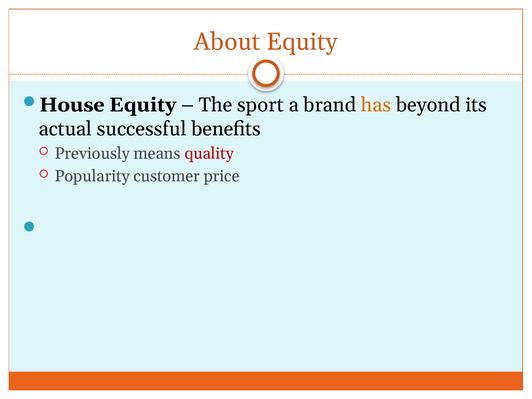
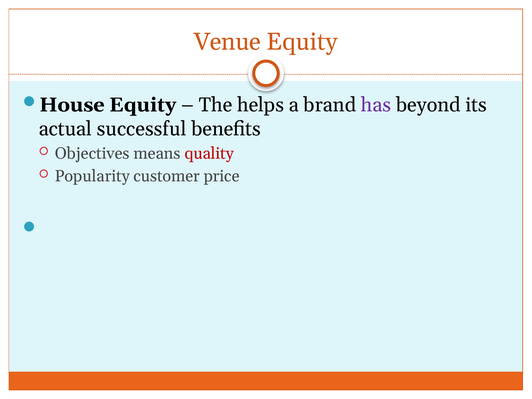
About: About -> Venue
sport: sport -> helps
has colour: orange -> purple
Previously: Previously -> Objectives
